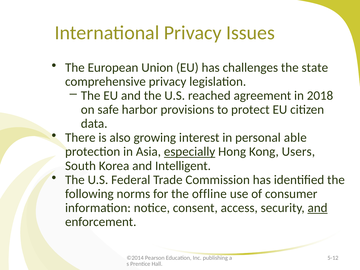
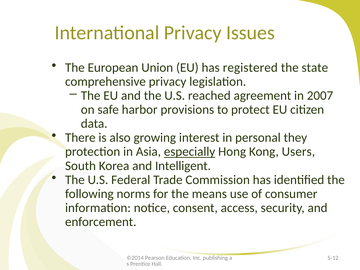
challenges: challenges -> registered
2018: 2018 -> 2007
able: able -> they
offline: offline -> means
and at (318, 208) underline: present -> none
